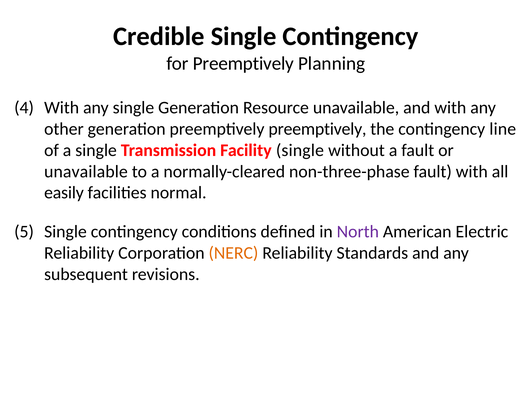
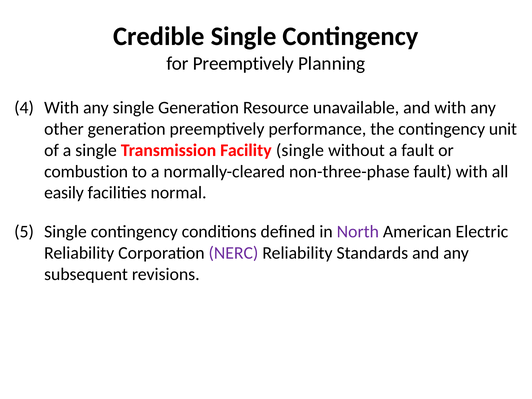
preemptively preemptively: preemptively -> performance
line: line -> unit
unavailable at (86, 171): unavailable -> combustion
NERC colour: orange -> purple
